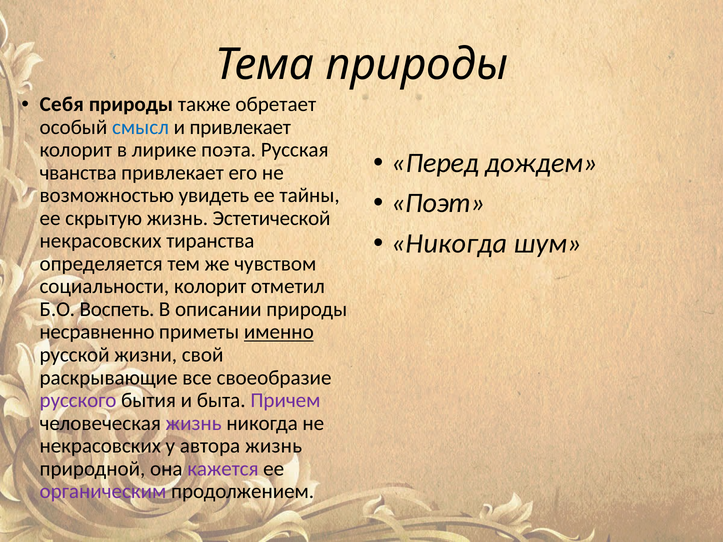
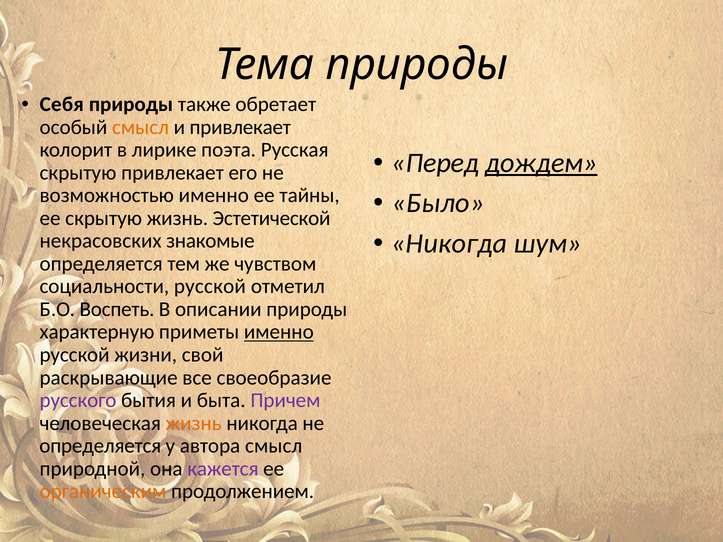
смысл at (140, 127) colour: blue -> orange
дождем underline: none -> present
чванства at (78, 173): чванства -> скрытую
возможностью увидеть: увидеть -> именно
Поэт: Поэт -> Было
тиранства: тиранства -> знакомые
социальности колорит: колорит -> русской
несравненно: несравненно -> характерную
жизнь at (194, 423) colour: purple -> orange
некрасовских at (100, 446): некрасовских -> определяется
автора жизнь: жизнь -> смысл
органическим colour: purple -> orange
